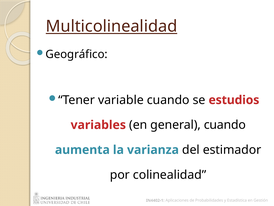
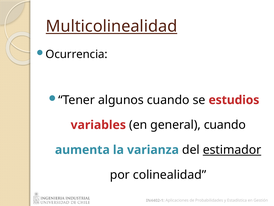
Geográfico: Geográfico -> Ocurrencia
variable: variable -> algunos
estimador underline: none -> present
